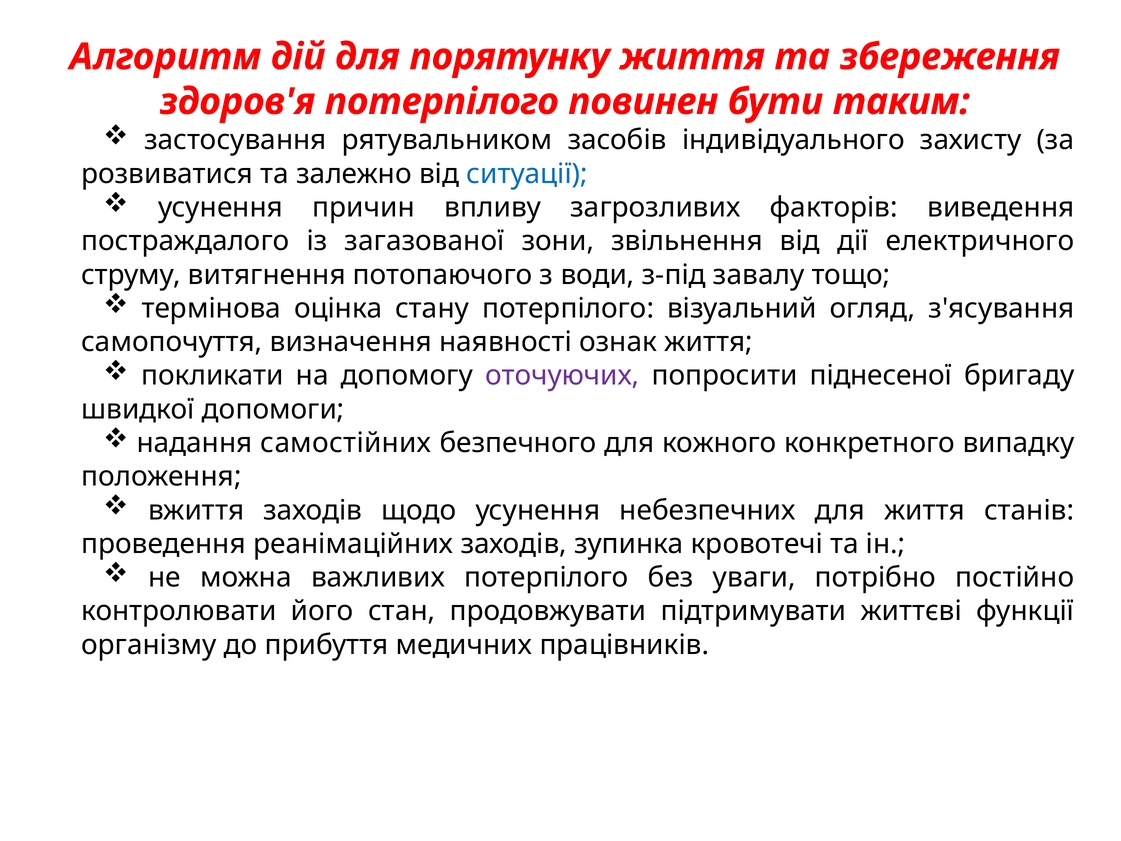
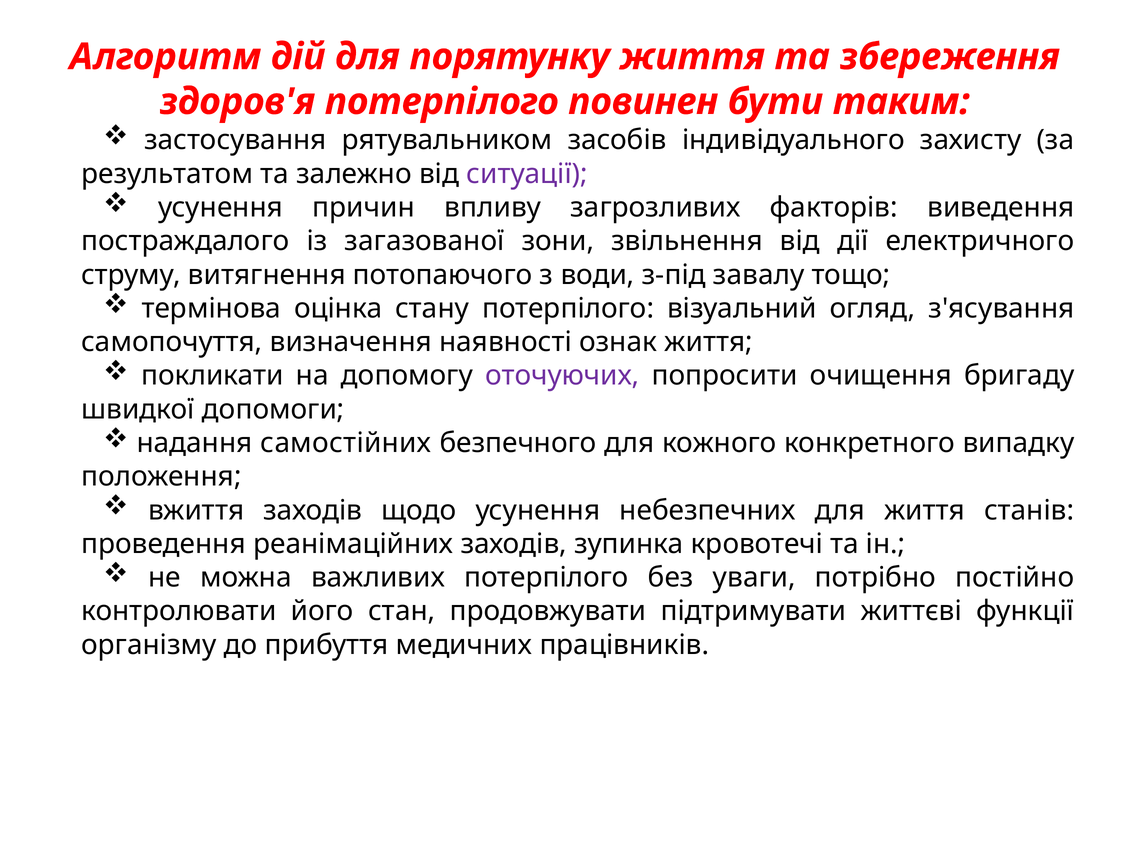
розвиватися: розвиватися -> результатом
ситуації colour: blue -> purple
піднесеної: піднесеної -> очищення
